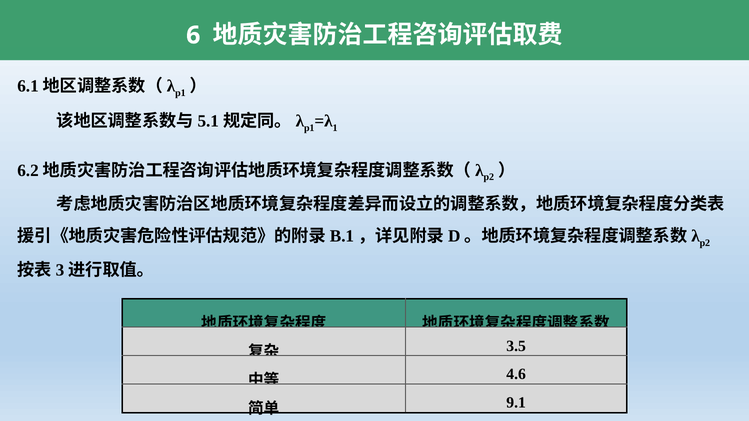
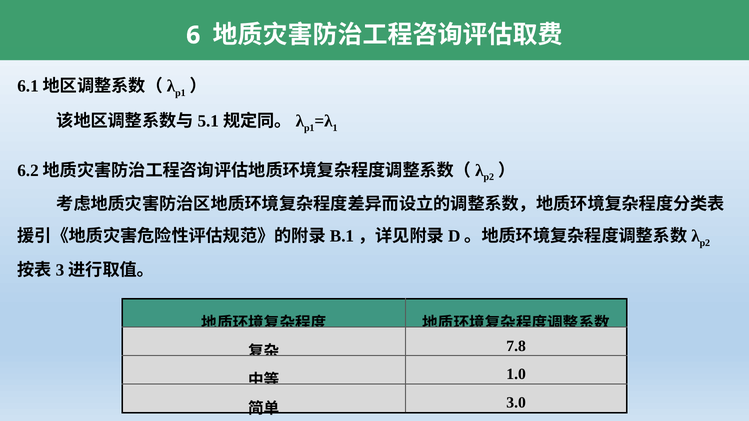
3.5: 3.5 -> 7.8
4.6: 4.6 -> 1.0
9.1: 9.1 -> 3.0
